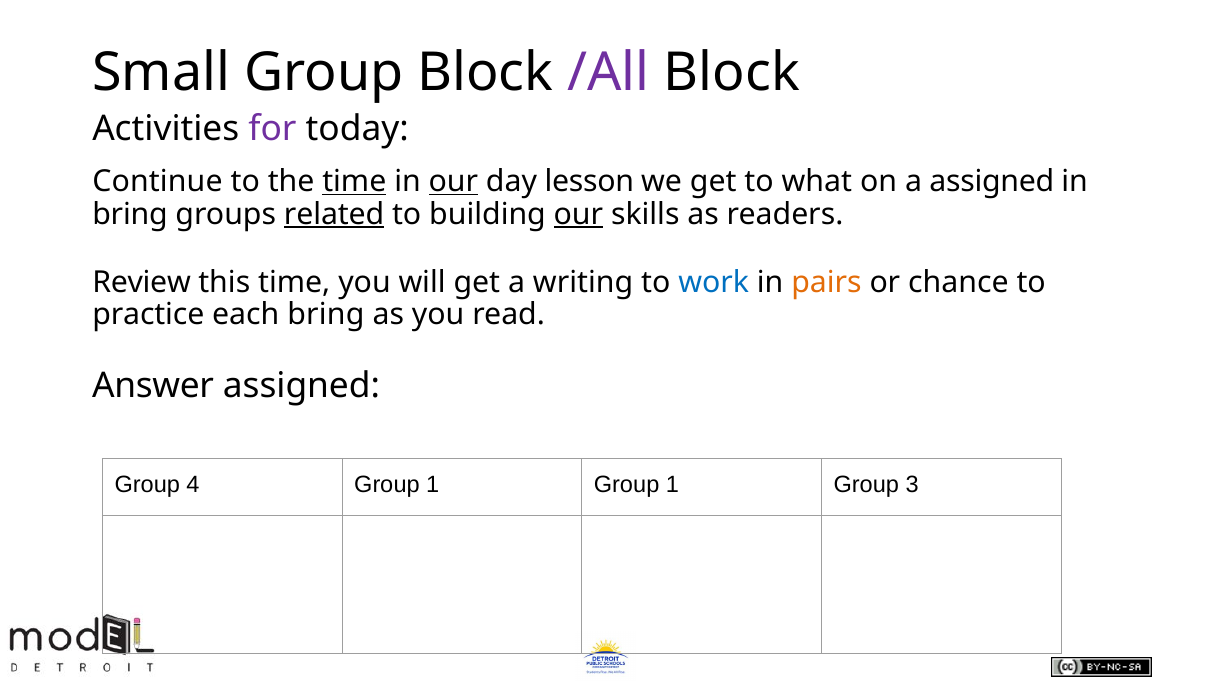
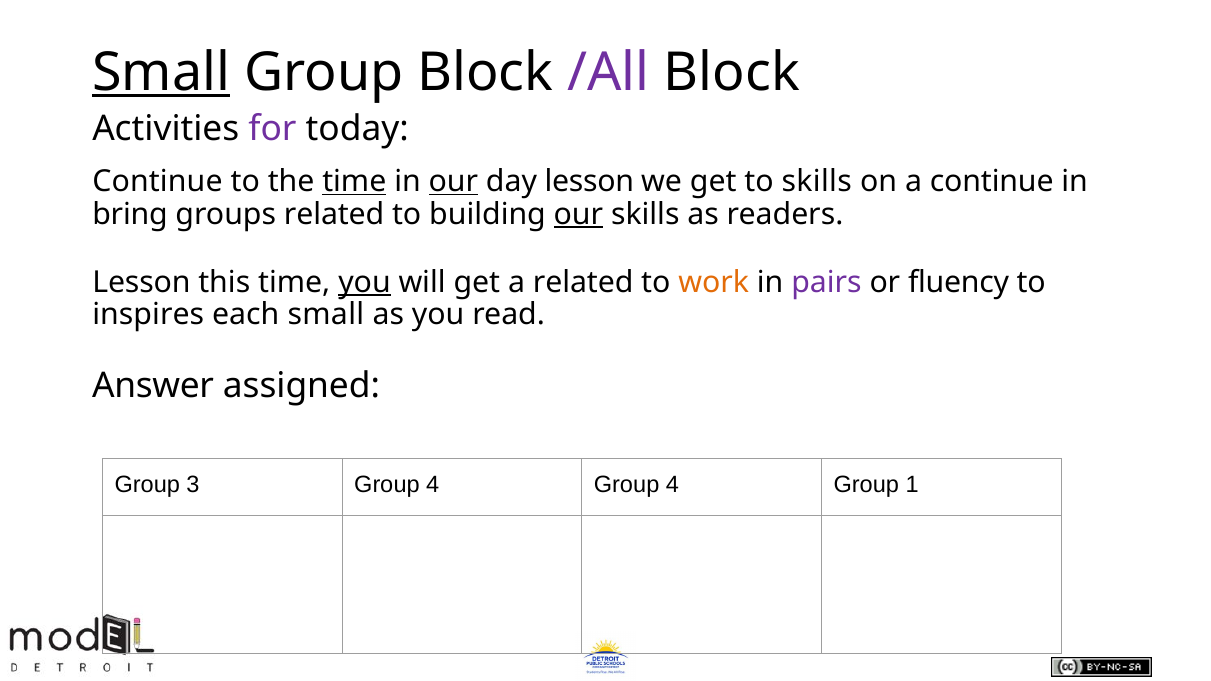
Small at (161, 73) underline: none -> present
to what: what -> skills
a assigned: assigned -> continue
related at (334, 214) underline: present -> none
Review at (142, 282): Review -> Lesson
you at (365, 282) underline: none -> present
a writing: writing -> related
work colour: blue -> orange
pairs colour: orange -> purple
chance: chance -> fluency
practice: practice -> inspires
each bring: bring -> small
4: 4 -> 3
1 at (433, 484): 1 -> 4
1 at (672, 484): 1 -> 4
3: 3 -> 1
